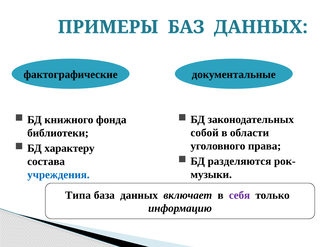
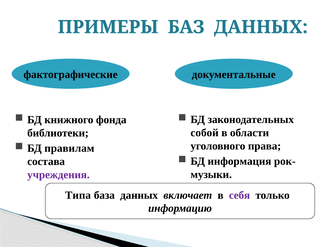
характеру: характеру -> правилам
разделяются: разделяются -> информация
учреждения colour: blue -> purple
